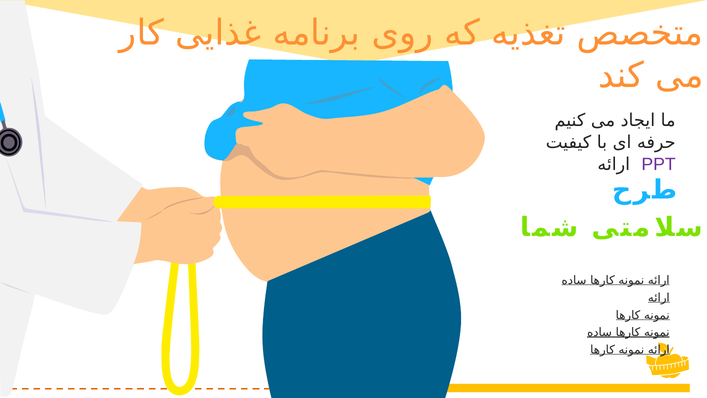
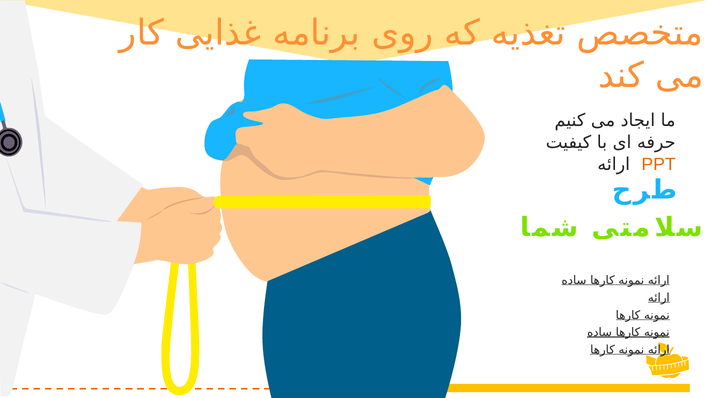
PPT colour: purple -> orange
